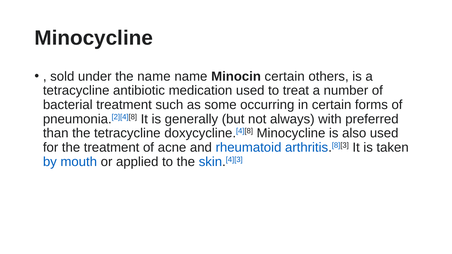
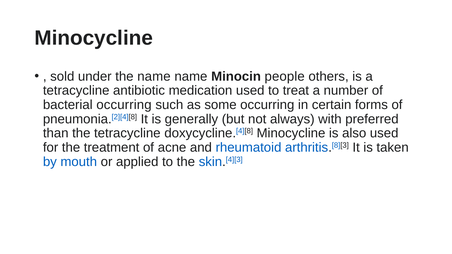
Minocin certain: certain -> people
bacterial treatment: treatment -> occurring
